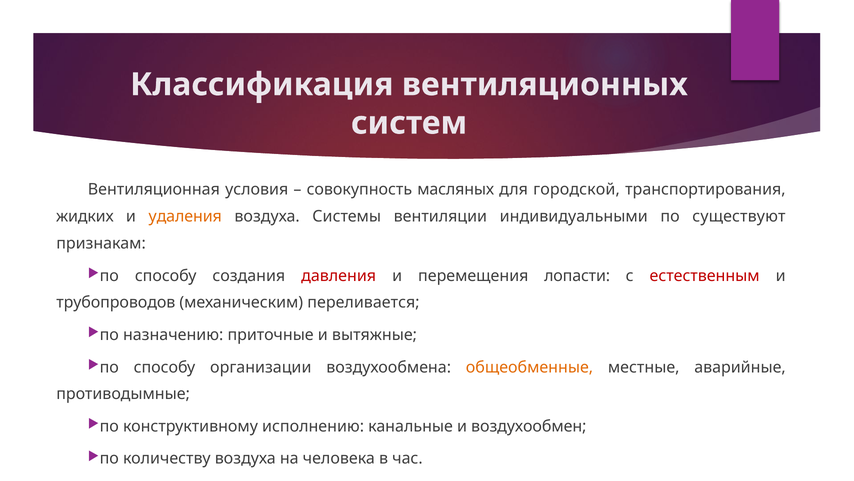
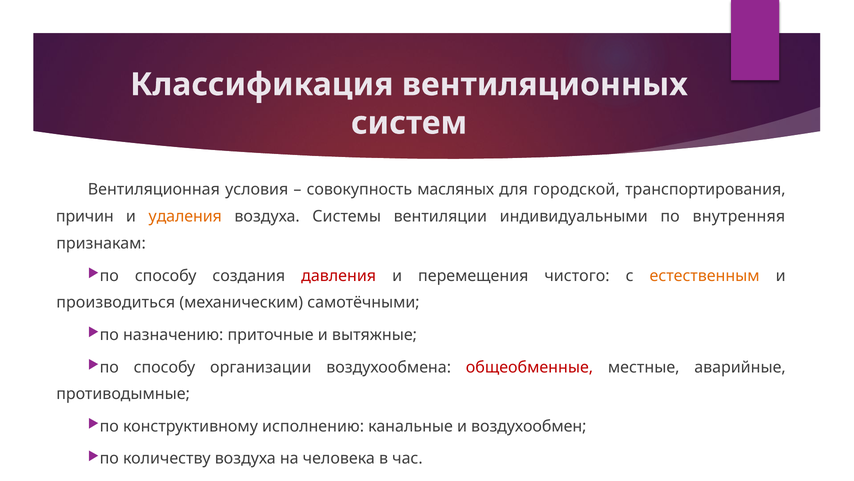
жидких: жидких -> причин
существуют: существуют -> внутренняя
лопасти: лопасти -> чистого
естественным colour: red -> orange
трубопроводов: трубопроводов -> производиться
переливается: переливается -> самотёчными
общеобменные colour: orange -> red
